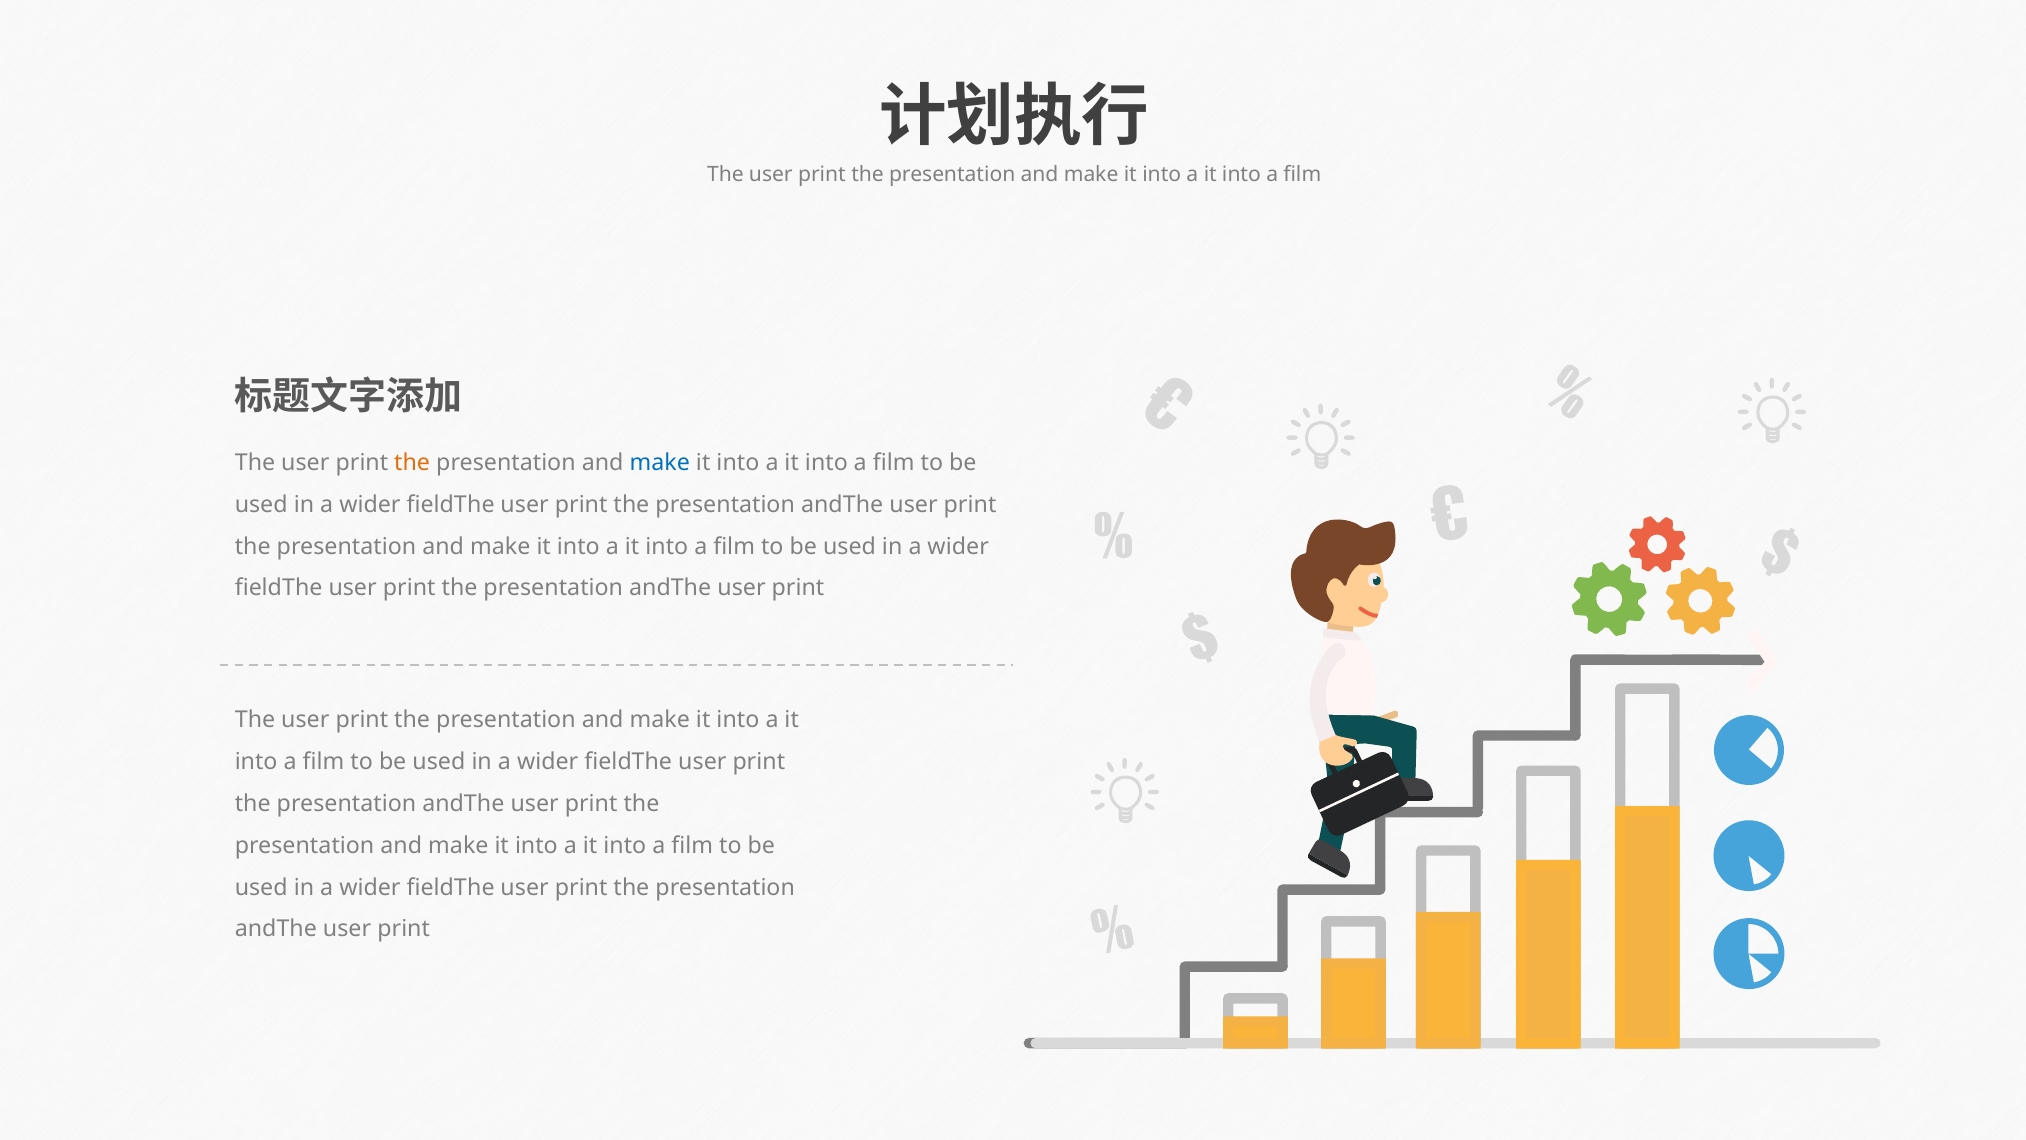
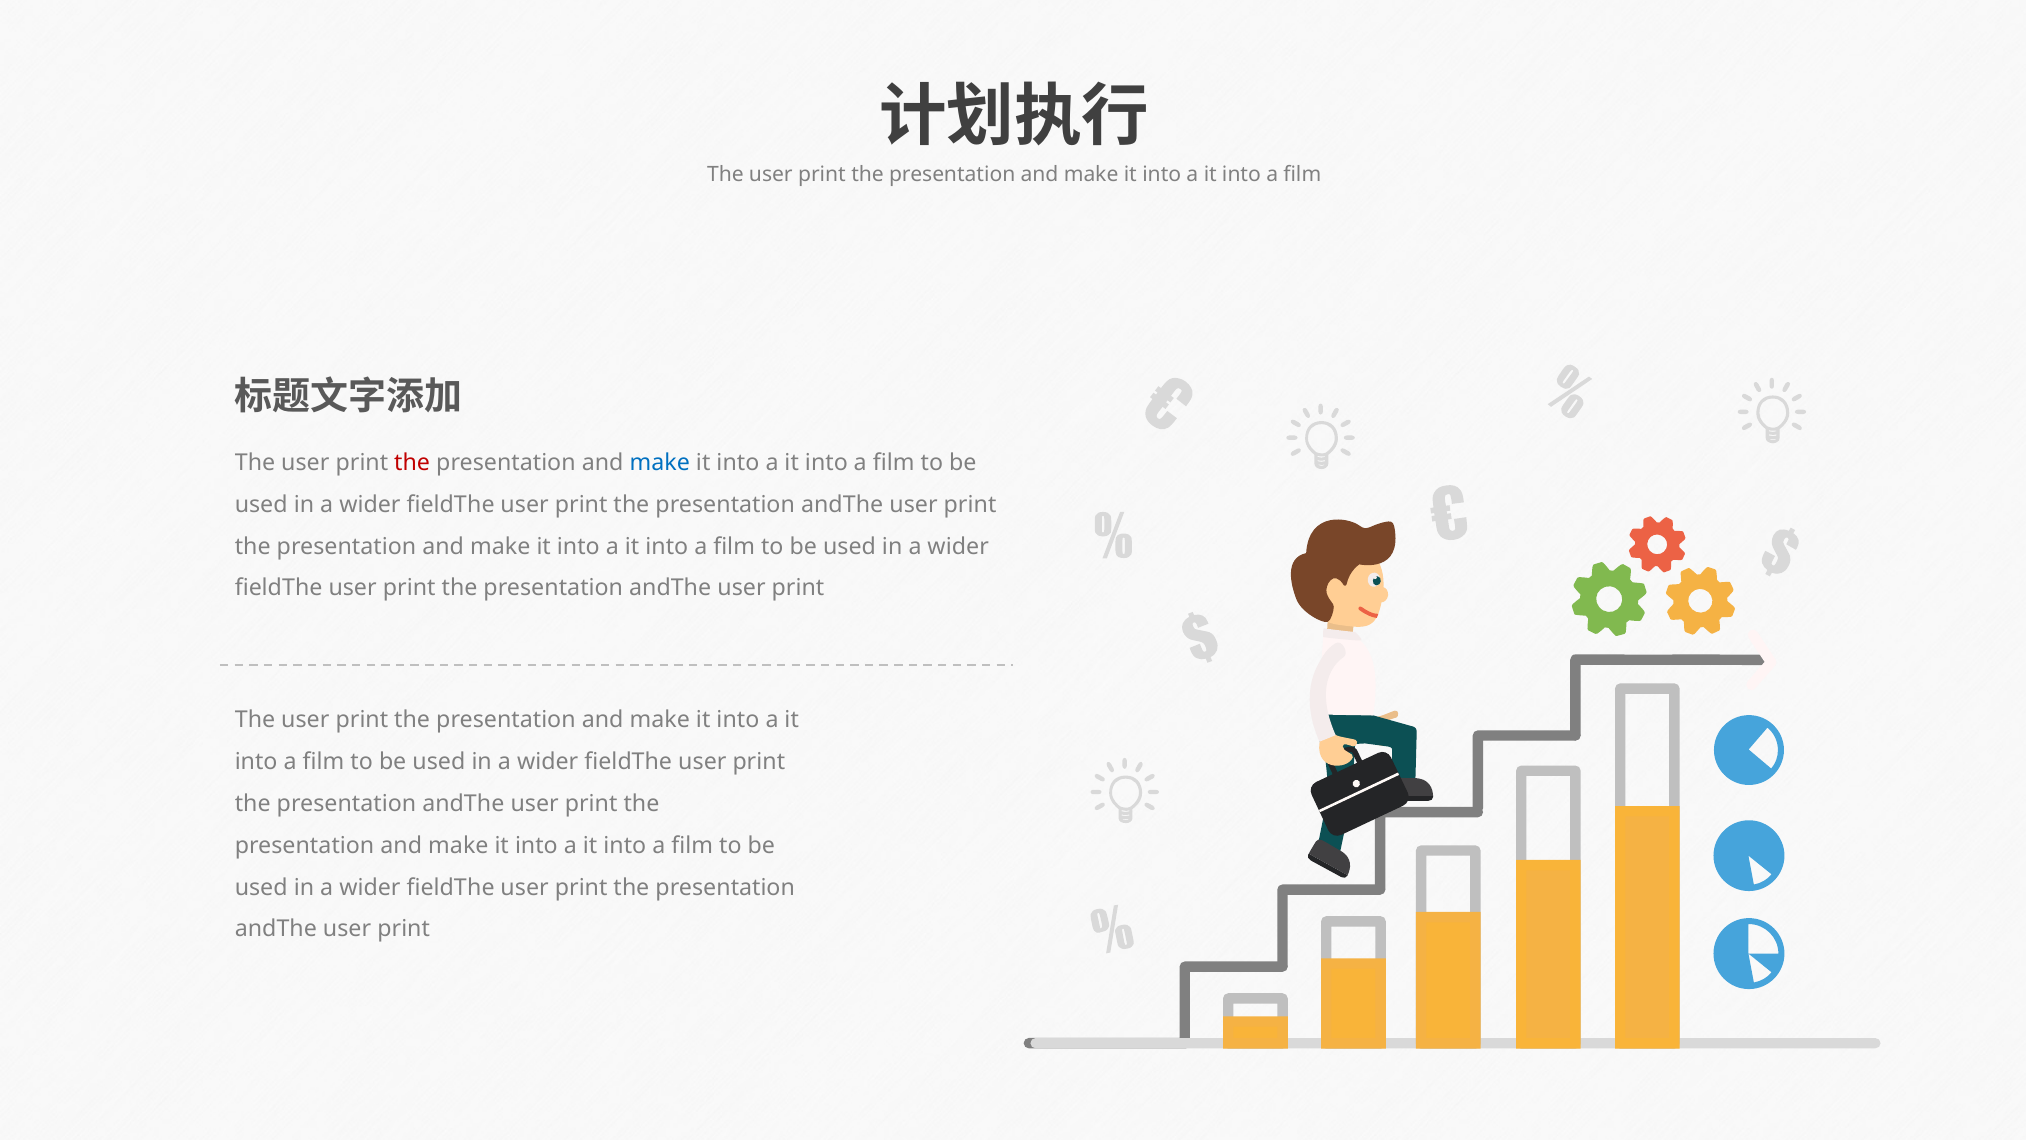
the at (412, 463) colour: orange -> red
